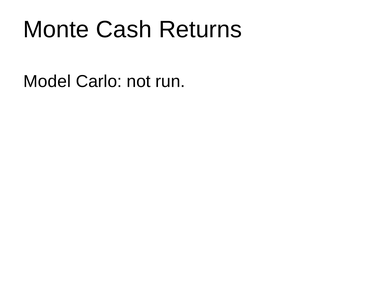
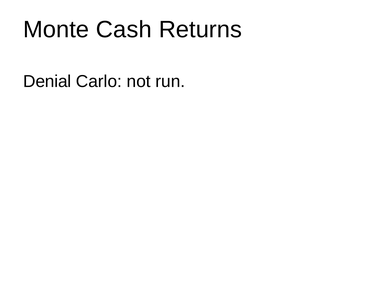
Model: Model -> Denial
